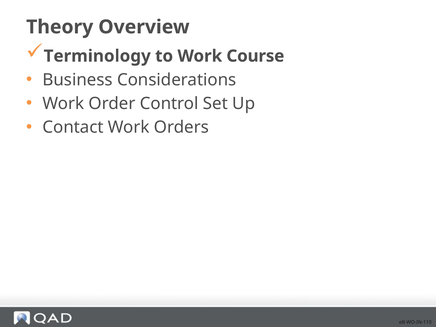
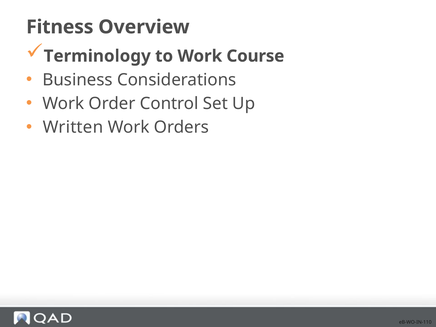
Theory: Theory -> Fitness
Contact: Contact -> Written
